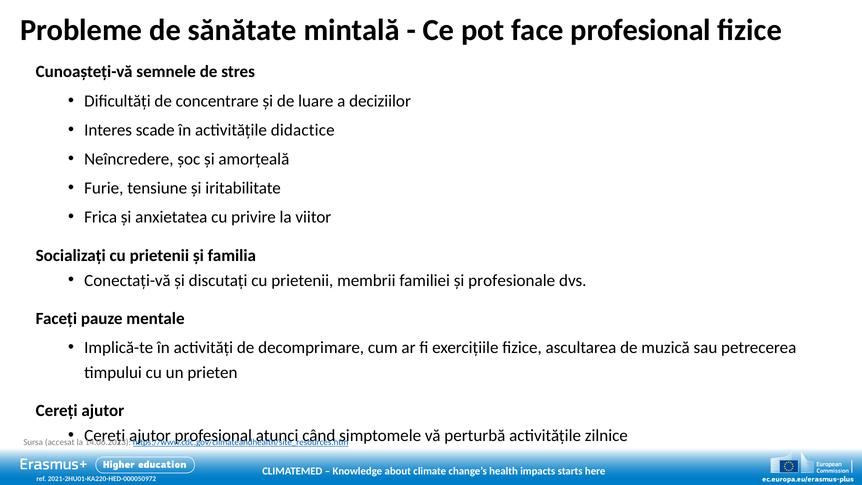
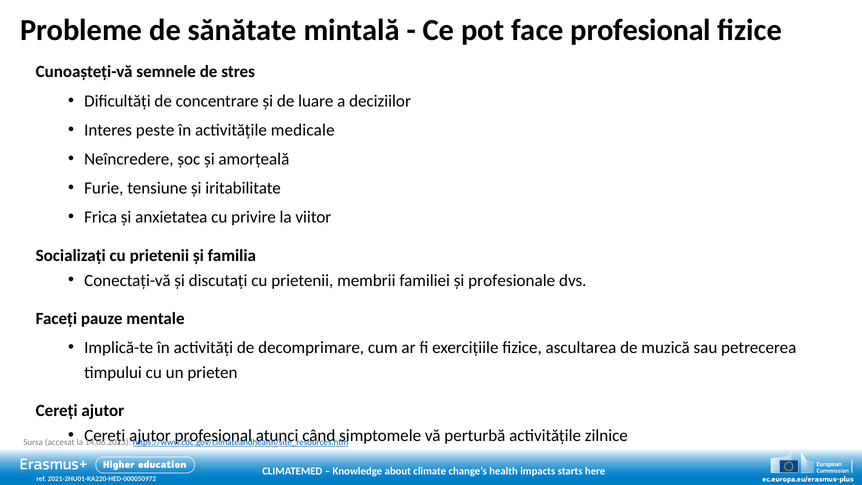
scade: scade -> peste
didactice: didactice -> medicale
